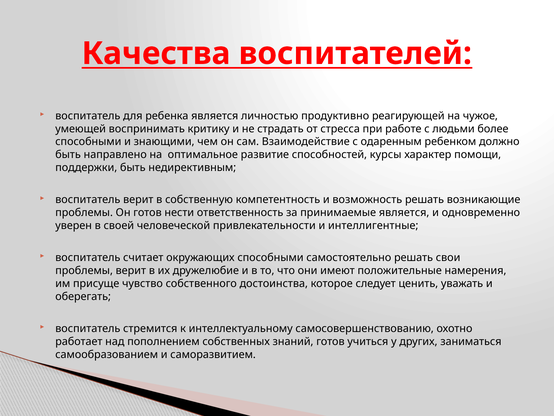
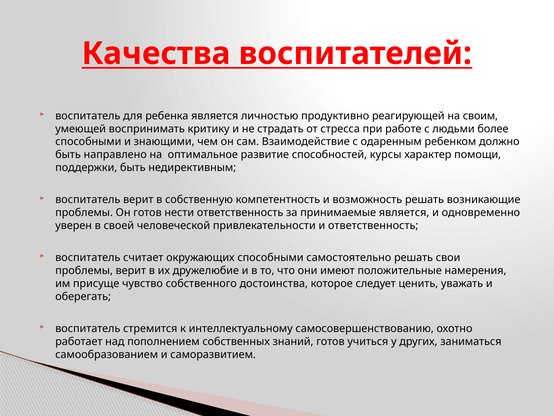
чужое: чужое -> своим
и интеллигентные: интеллигентные -> ответственность
